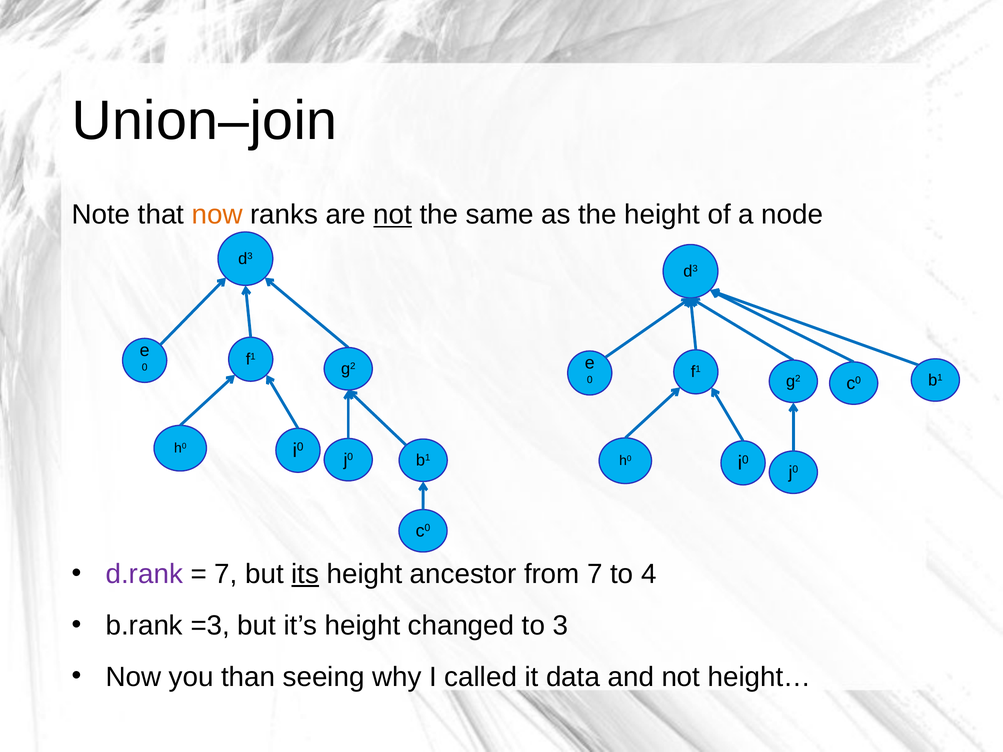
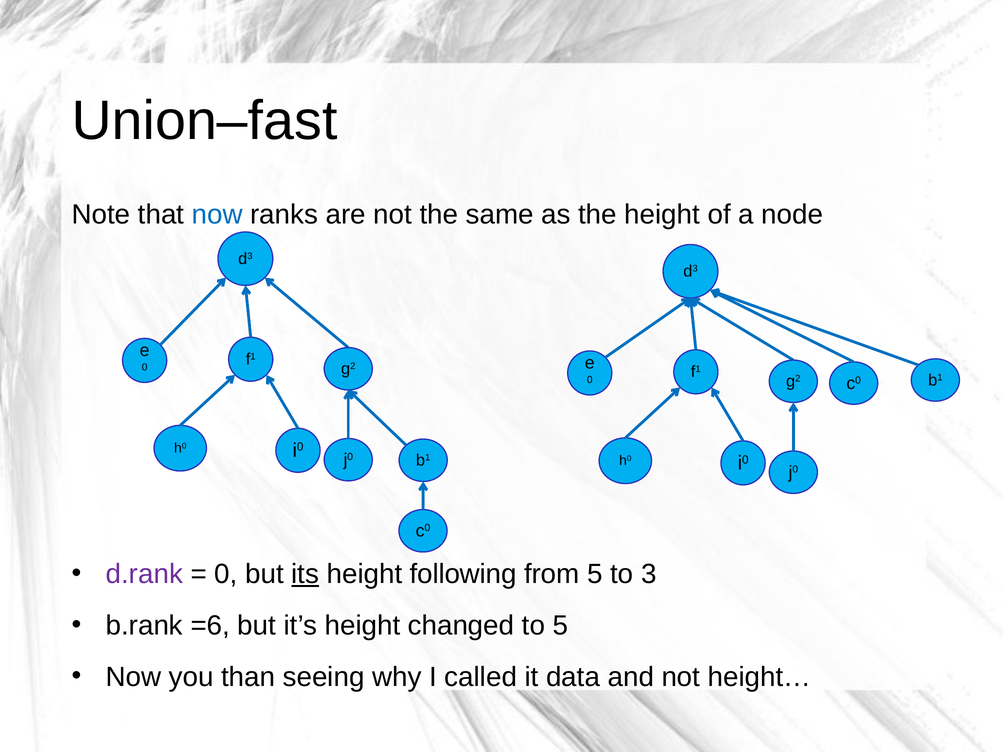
Union–join: Union–join -> Union–fast
now at (217, 215) colour: orange -> blue
not at (393, 215) underline: present -> none
7 at (226, 574): 7 -> 0
ancestor: ancestor -> following
from 7: 7 -> 5
4: 4 -> 3
=3: =3 -> =6
to 3: 3 -> 5
